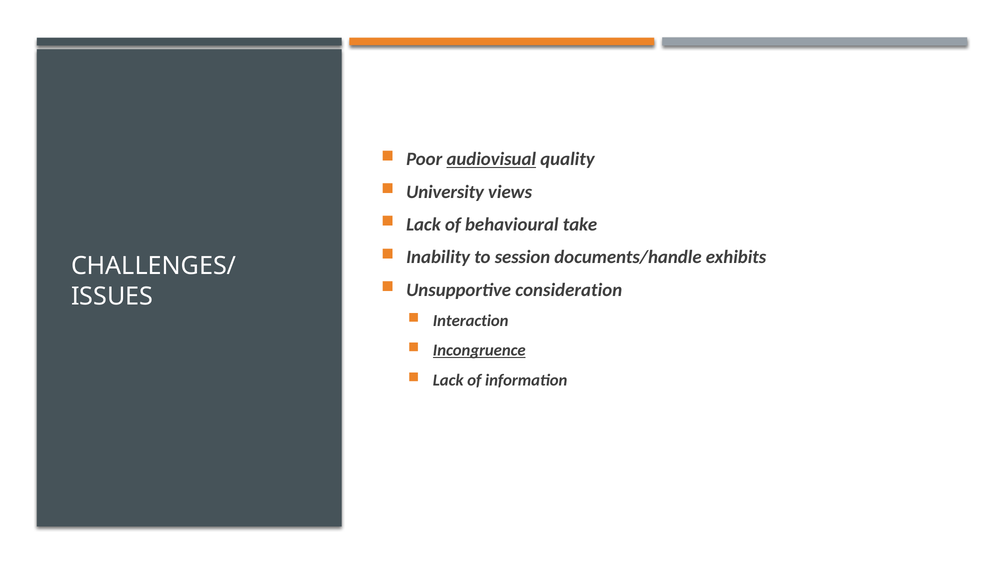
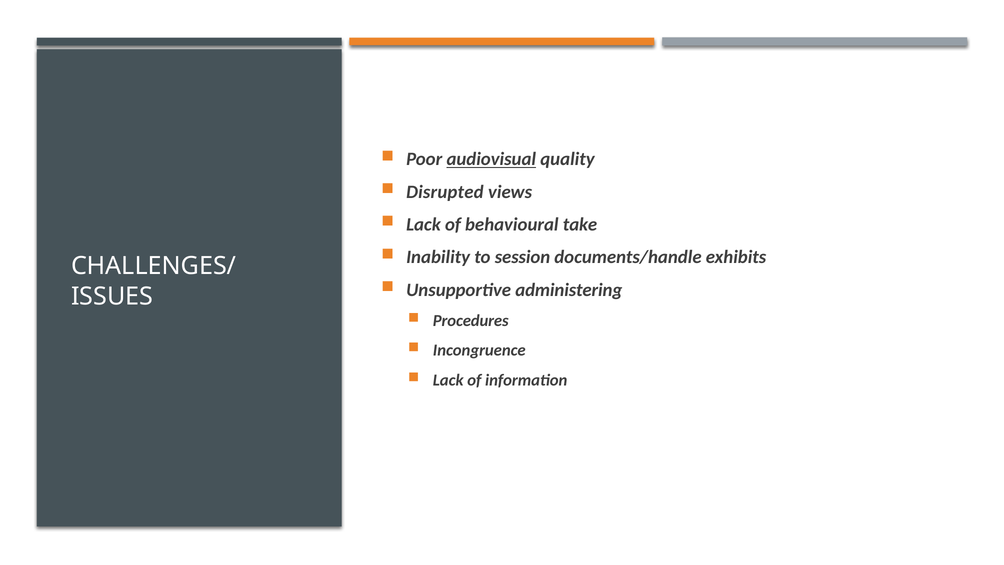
University: University -> Disrupted
consideration: consideration -> administering
Interaction: Interaction -> Procedures
Incongruence underline: present -> none
